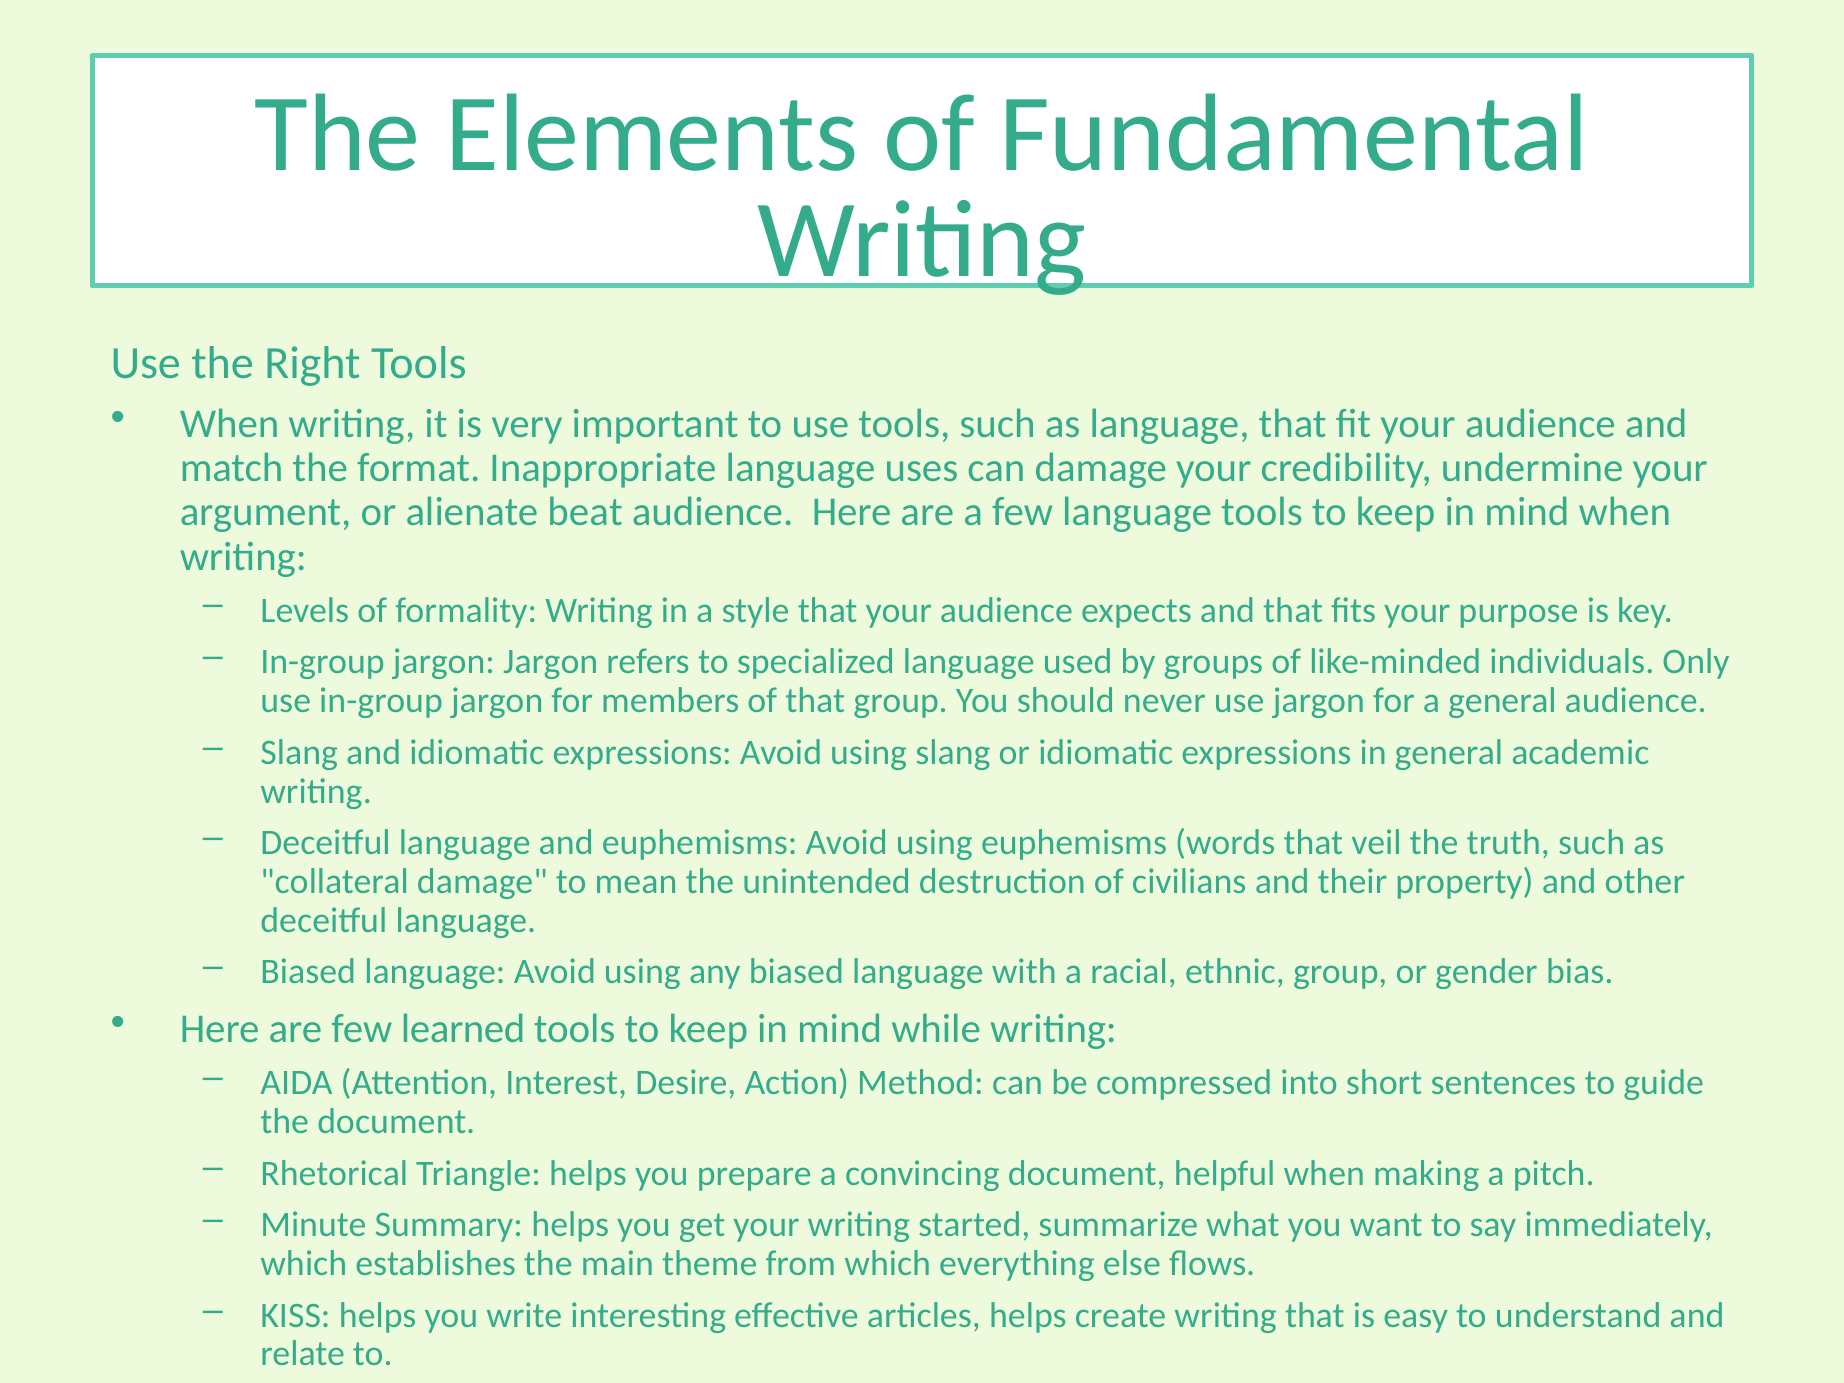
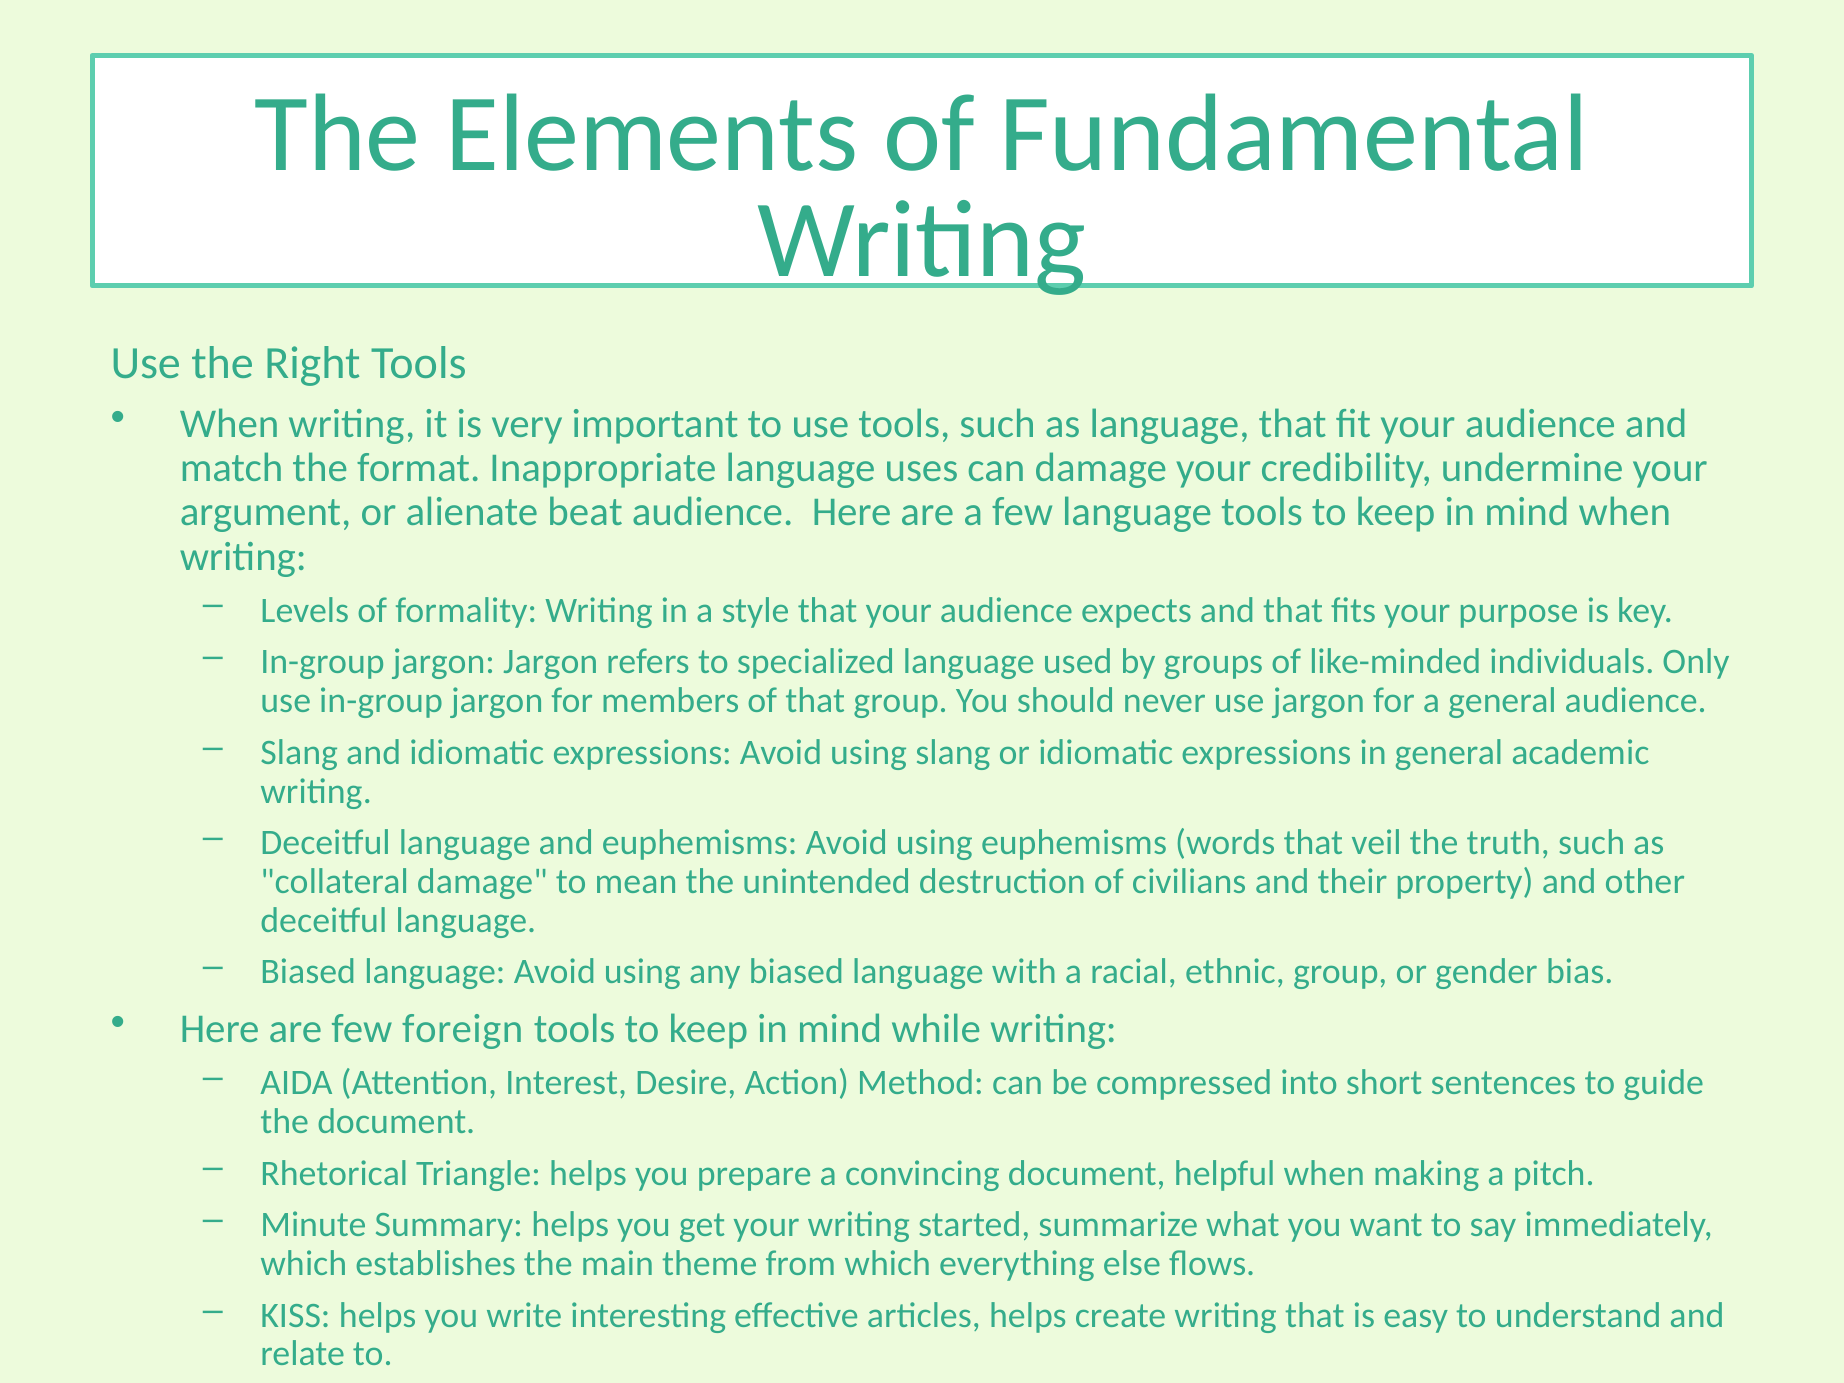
learned: learned -> foreign
